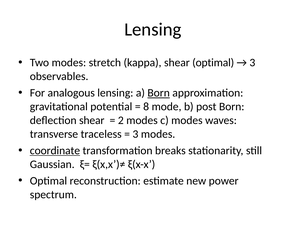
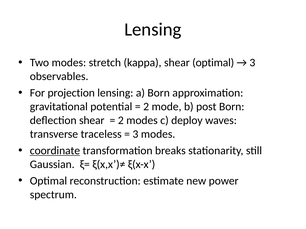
analogous: analogous -> projection
Born at (159, 93) underline: present -> none
8 at (146, 107): 8 -> 2
c modes: modes -> deploy
